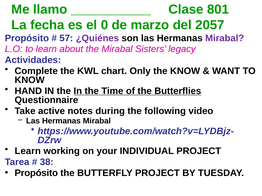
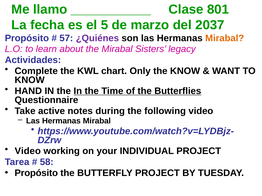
0: 0 -> 5
2057: 2057 -> 2037
Mirabal at (225, 38) colour: purple -> orange
Learn at (28, 151): Learn -> Video
38: 38 -> 58
